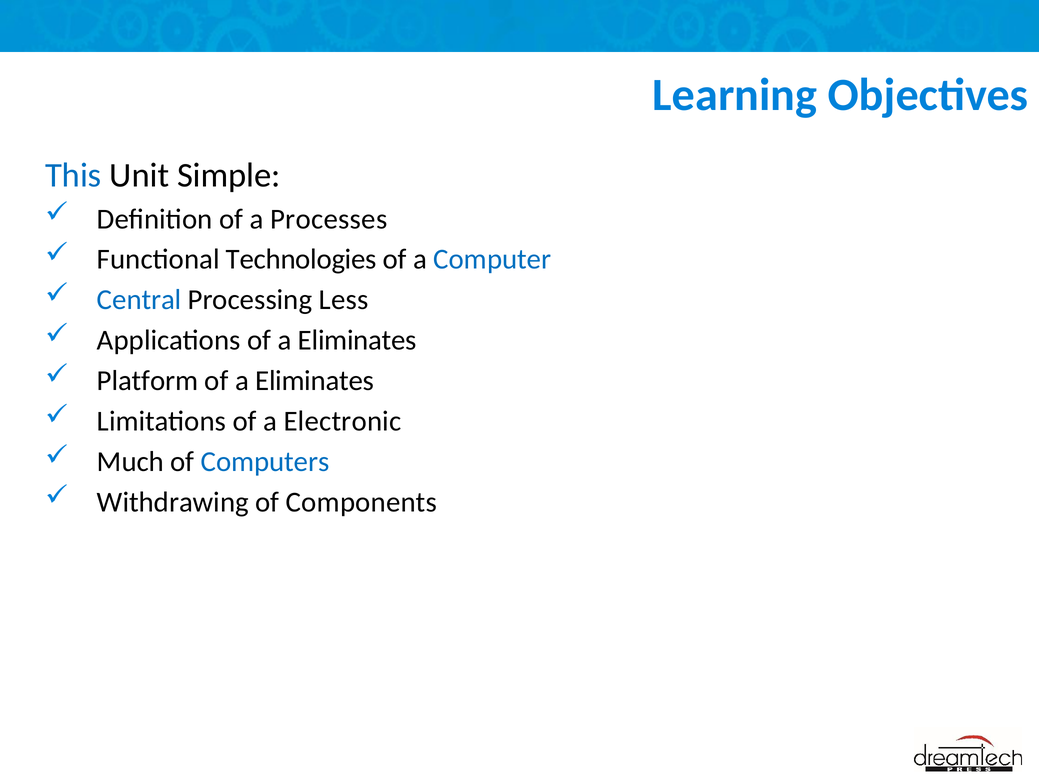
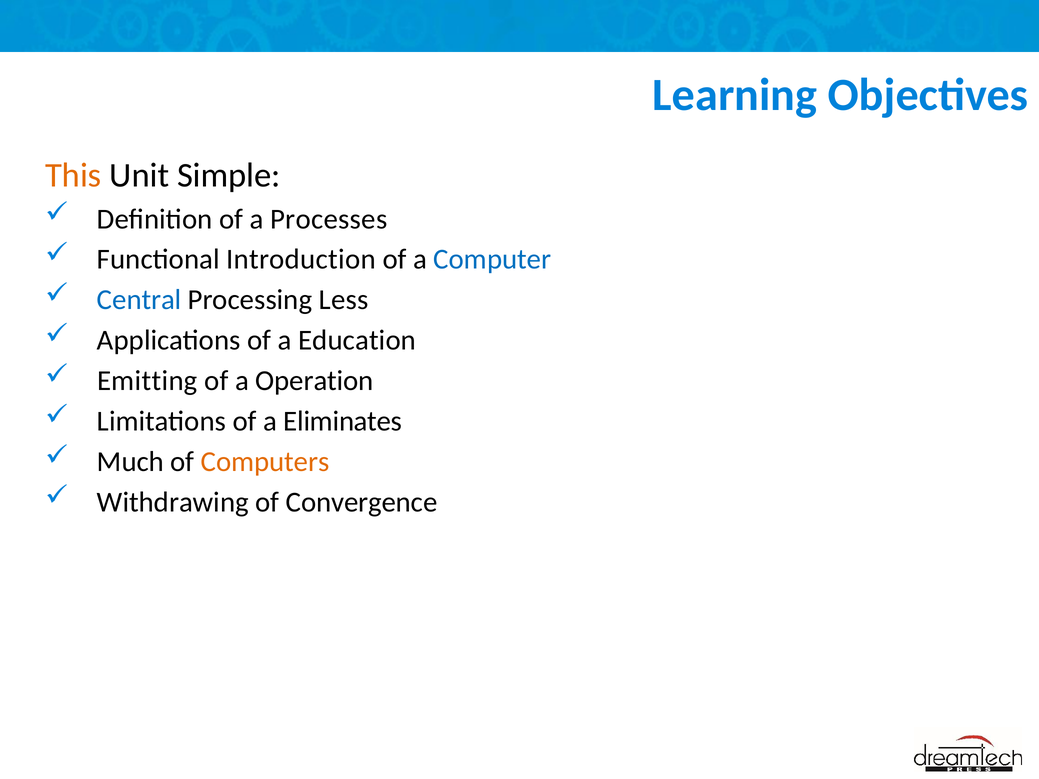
This colour: blue -> orange
Technologies: Technologies -> Introduction
Applications of a Eliminates: Eliminates -> Education
Platform: Platform -> Emitting
Eliminates at (315, 381): Eliminates -> Operation
Electronic: Electronic -> Eliminates
Computers colour: blue -> orange
Components: Components -> Convergence
